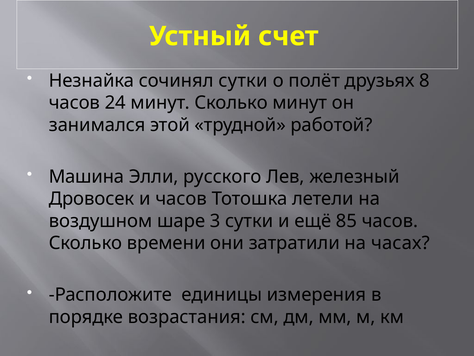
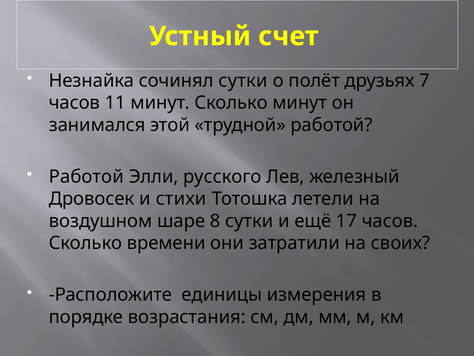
8: 8 -> 7
24: 24 -> 11
Машина at (86, 176): Машина -> Работой
и часов: часов -> стихи
3: 3 -> 8
85: 85 -> 17
часах: часах -> своих
